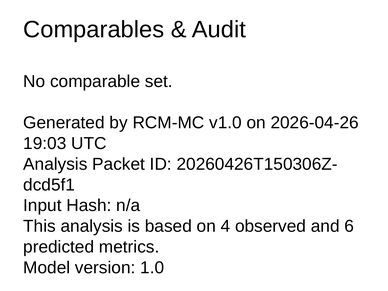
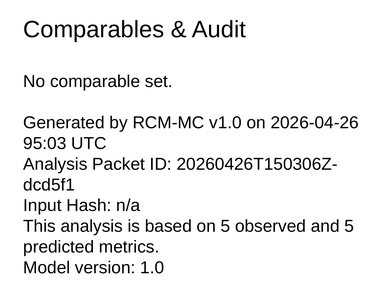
19:03: 19:03 -> 95:03
on 4: 4 -> 5
and 6: 6 -> 5
